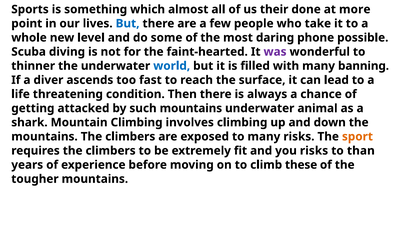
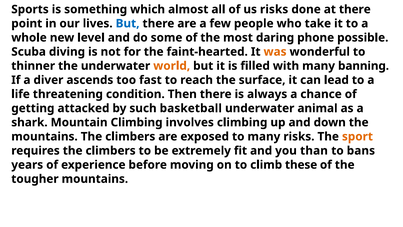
us their: their -> risks
at more: more -> there
was colour: purple -> orange
world colour: blue -> orange
such mountains: mountains -> basketball
you risks: risks -> than
than: than -> bans
